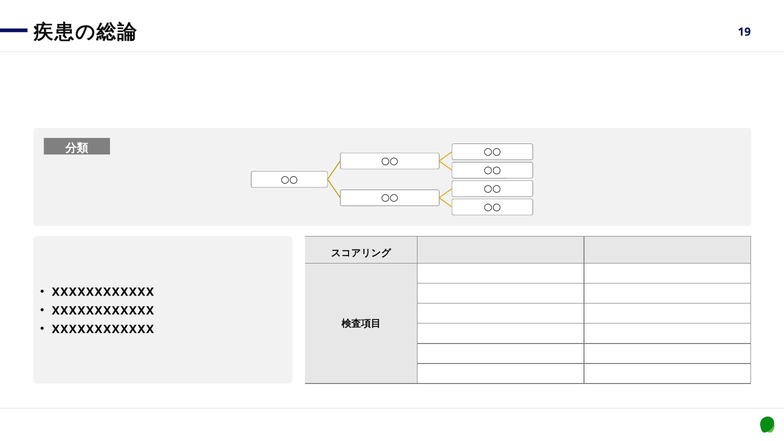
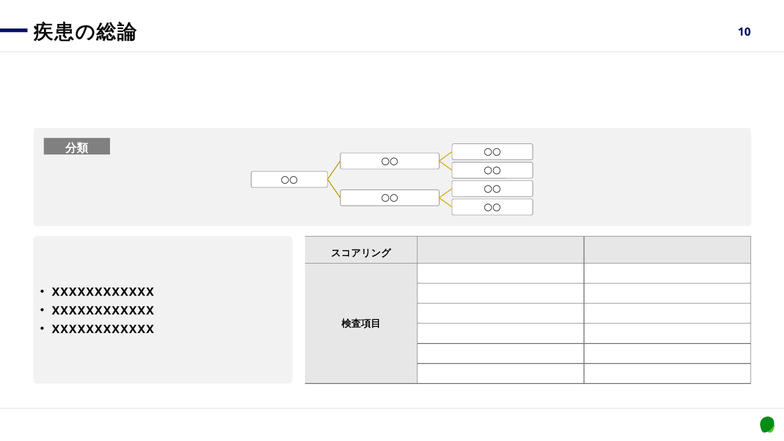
19: 19 -> 10
